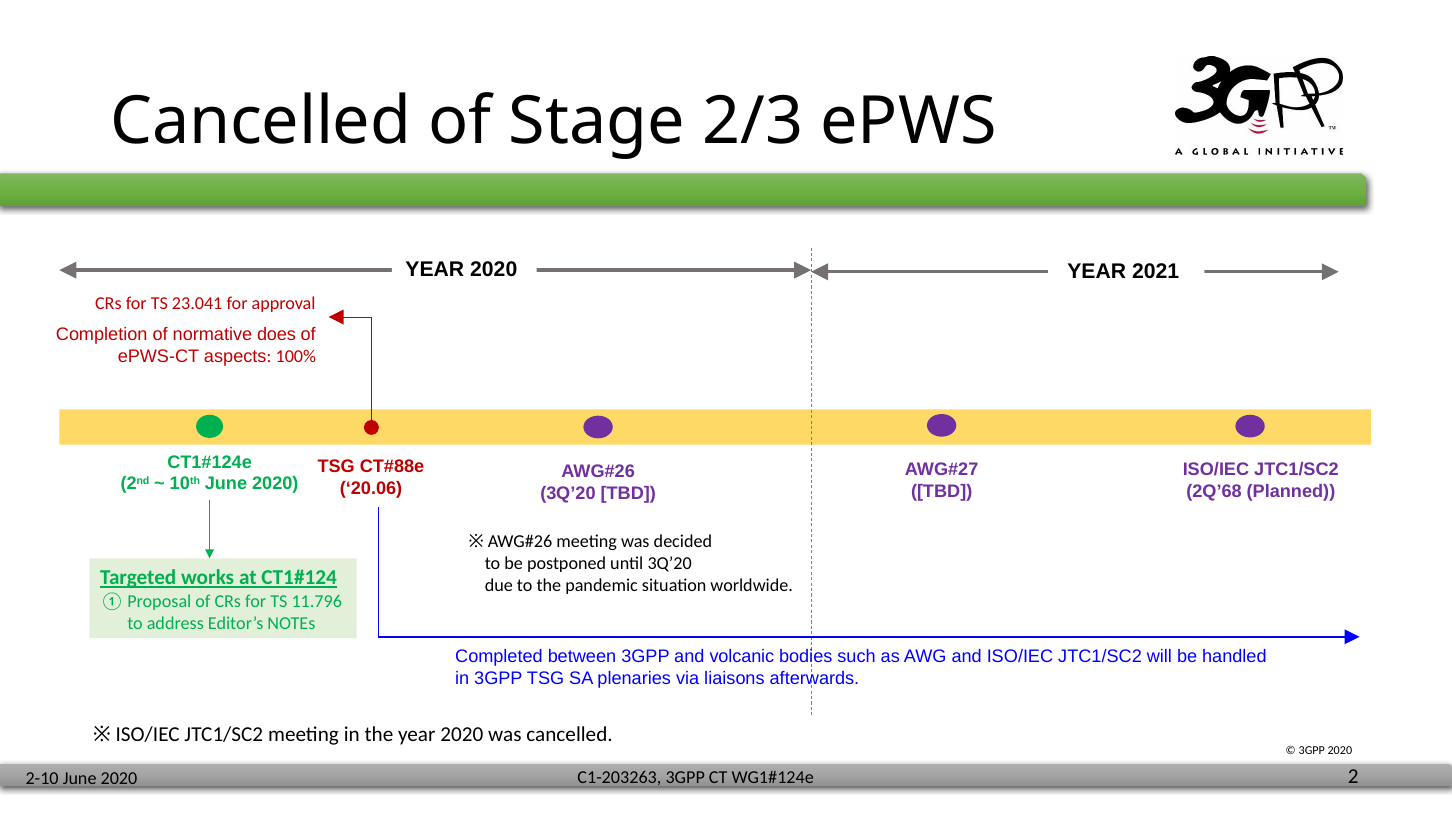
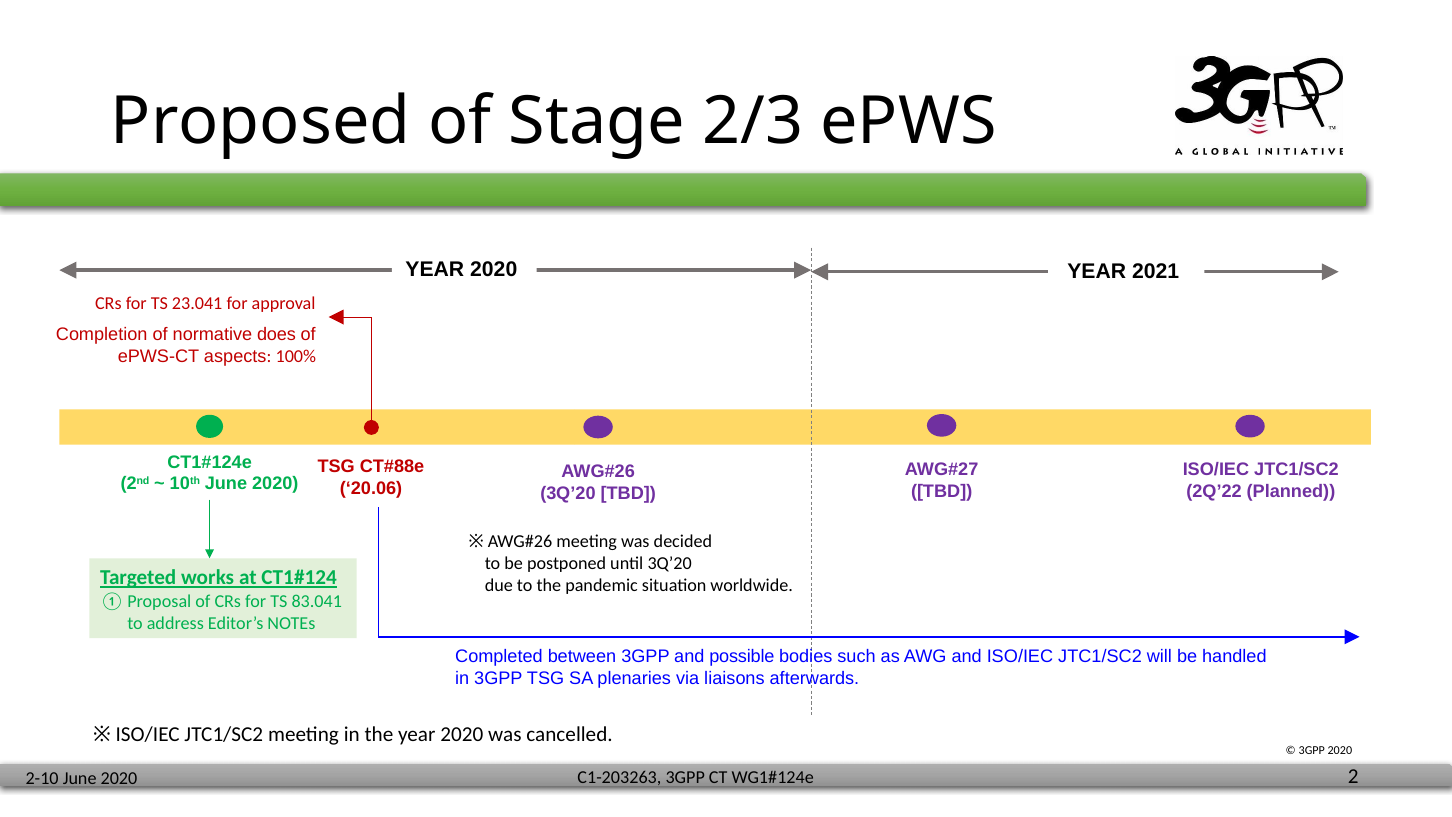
Cancelled at (261, 122): Cancelled -> Proposed
2Q’68: 2Q’68 -> 2Q’22
11.796: 11.796 -> 83.041
volcanic: volcanic -> possible
